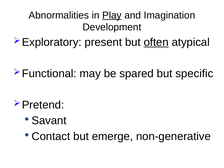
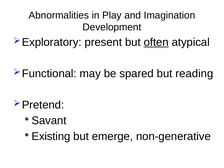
Play underline: present -> none
specific: specific -> reading
Contact: Contact -> Existing
